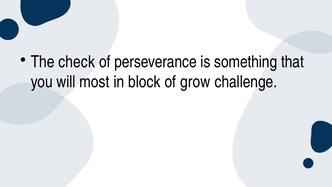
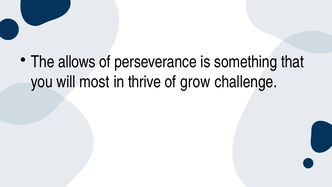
check: check -> allows
block: block -> thrive
